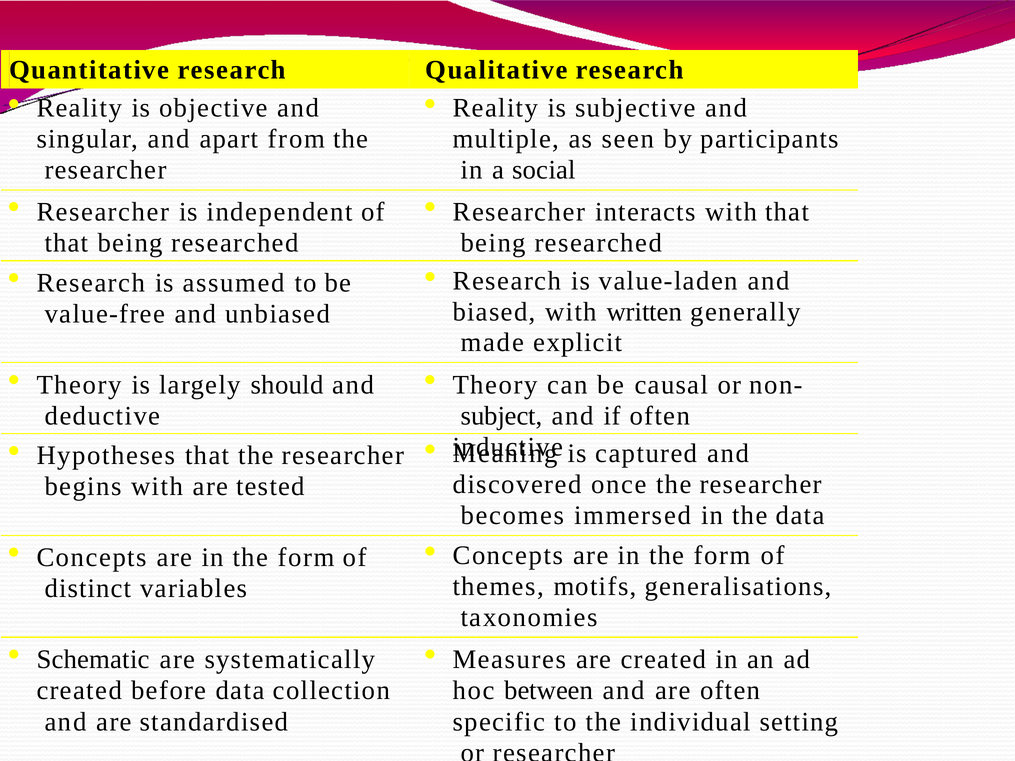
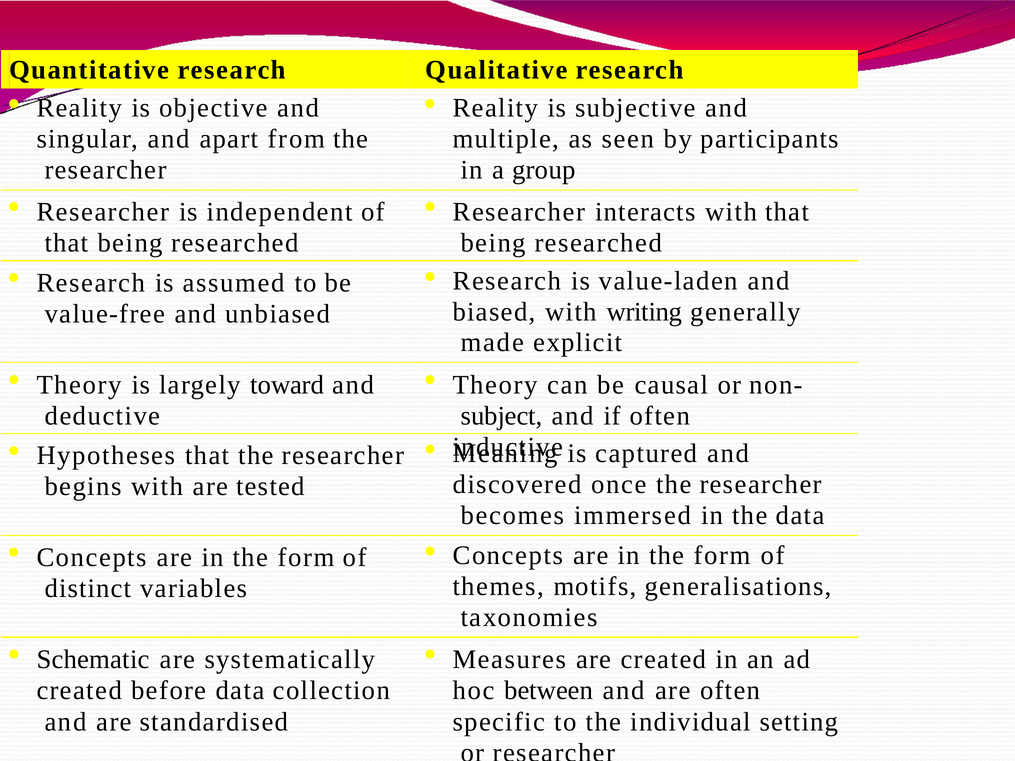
social: social -> group
written: written -> writing
should: should -> toward
